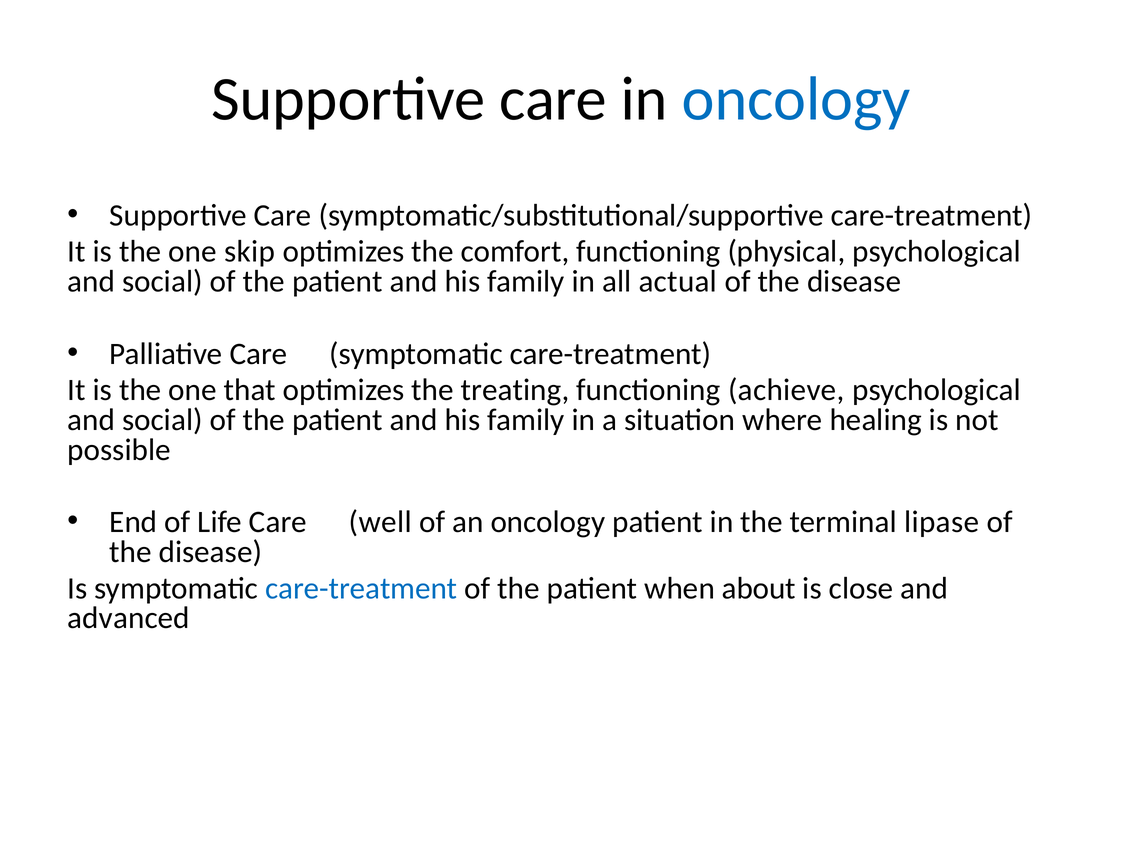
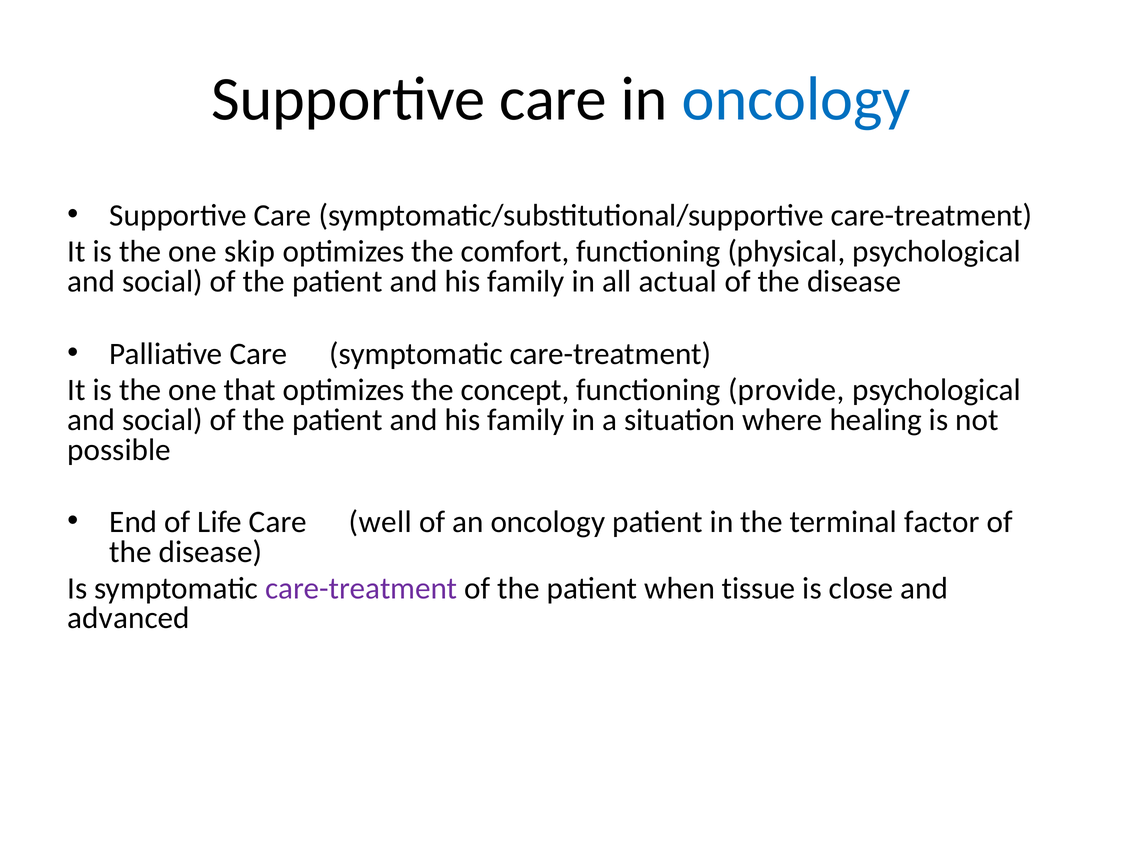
treating: treating -> concept
achieve: achieve -> provide
lipase: lipase -> factor
care-treatment at (361, 589) colour: blue -> purple
about: about -> tissue
